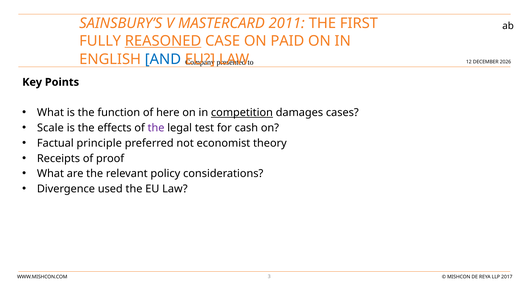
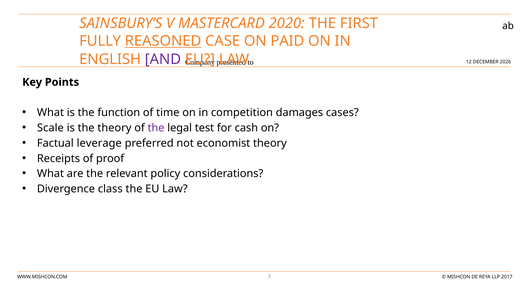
2011: 2011 -> 2020
AND colour: blue -> purple
here: here -> time
competition underline: present -> none
the effects: effects -> theory
principle: principle -> leverage
used: used -> class
